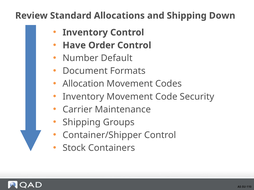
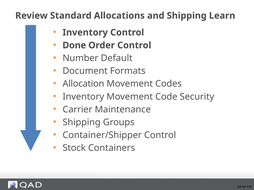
Down: Down -> Learn
Have: Have -> Done
